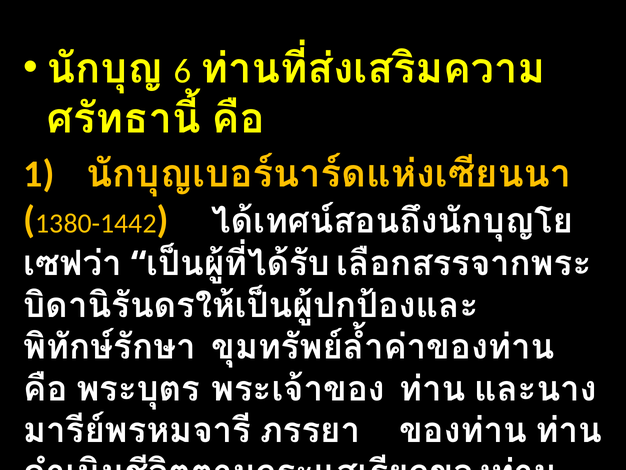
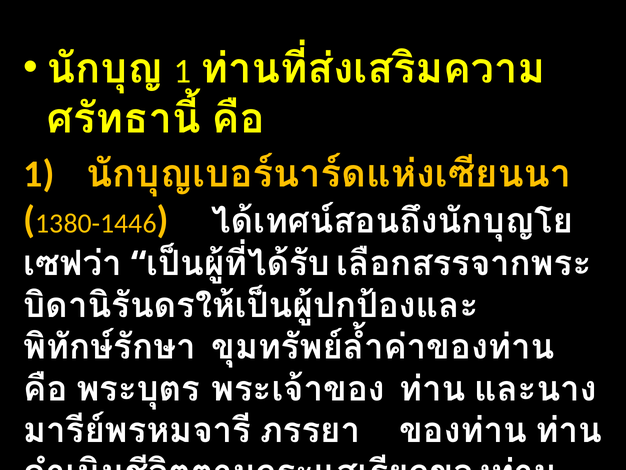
6 at (182, 71): 6 -> 1
1380-1442: 1380-1442 -> 1380-1446
